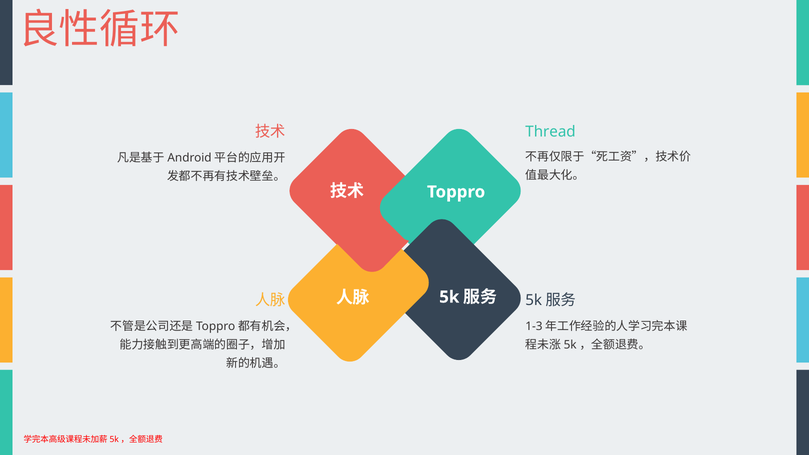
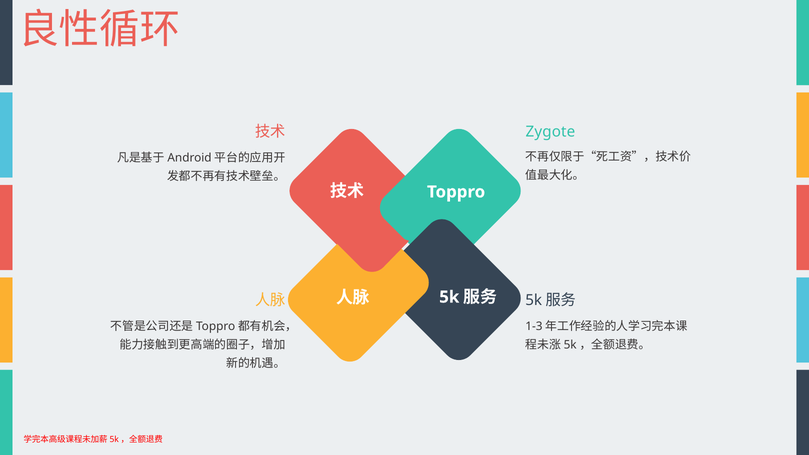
Thread: Thread -> Zygote
